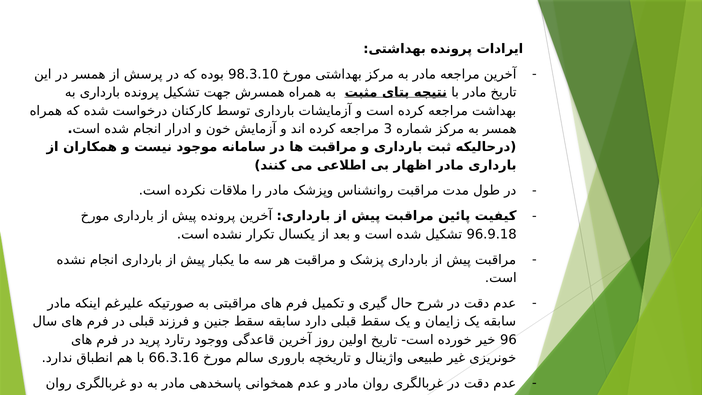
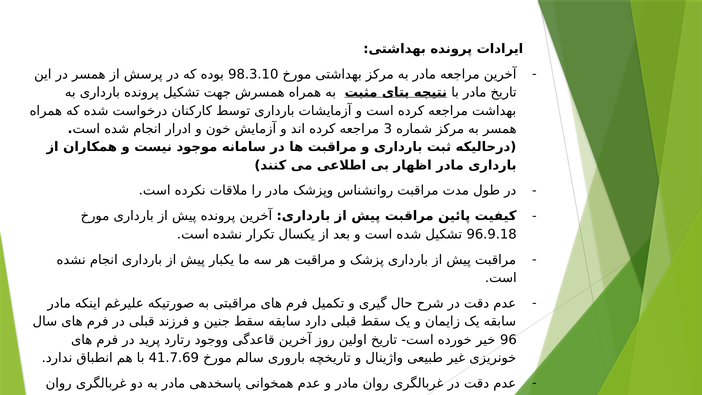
66.3.16: 66.3.16 -> 41.7.69
